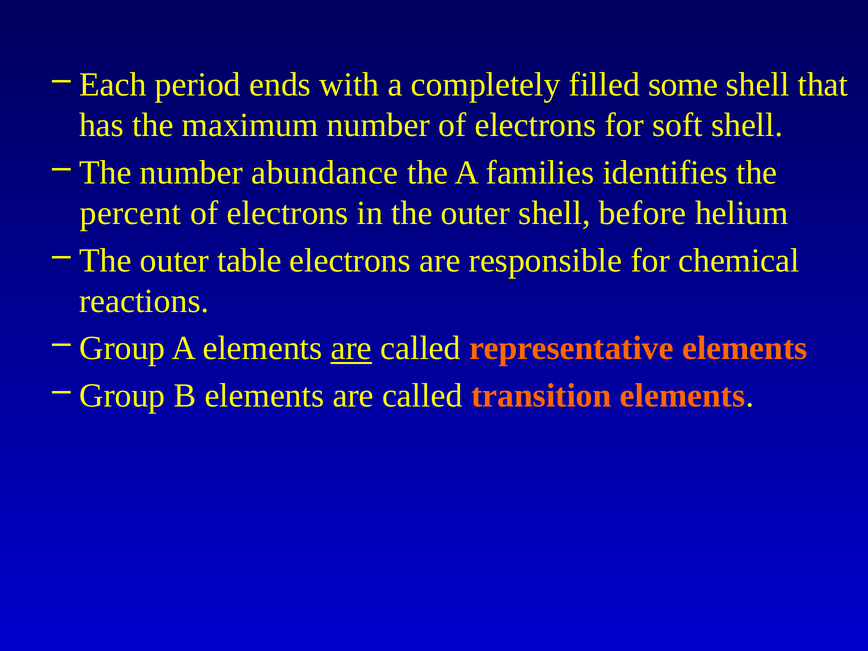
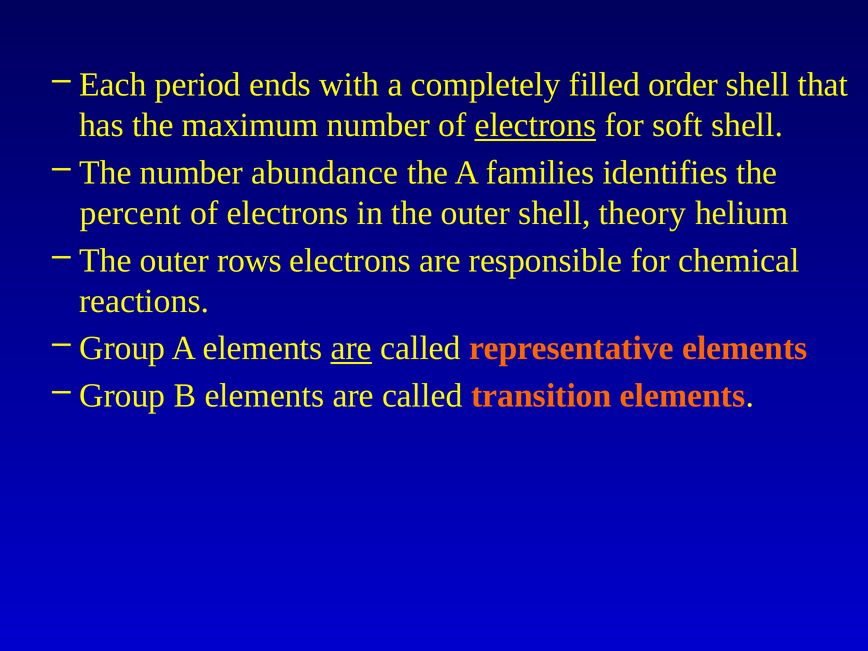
some: some -> order
electrons at (535, 125) underline: none -> present
before: before -> theory
table: table -> rows
